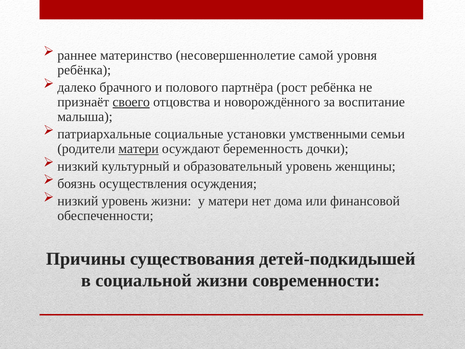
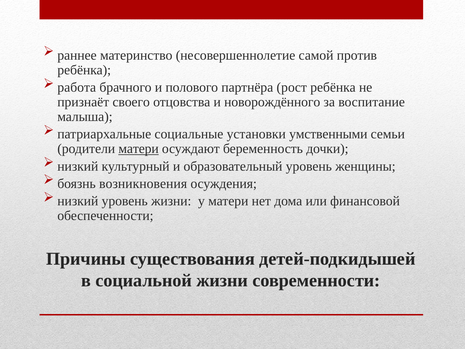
уровня: уровня -> против
далеко: далеко -> работа
своего underline: present -> none
осуществления: осуществления -> возникновения
